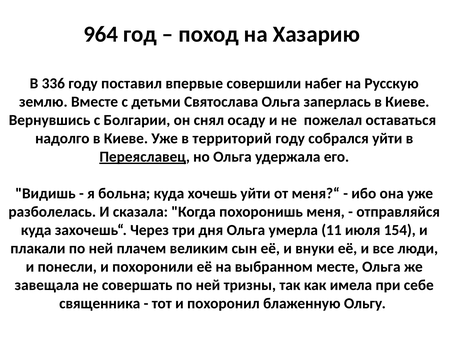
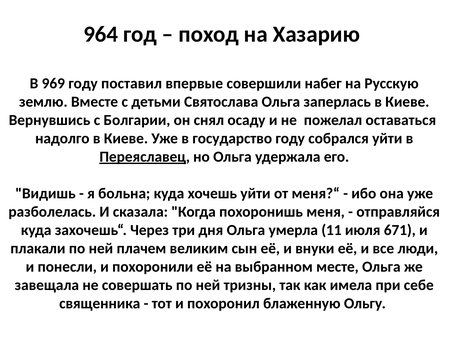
336: 336 -> 969
территорий: территорий -> государство
154: 154 -> 671
